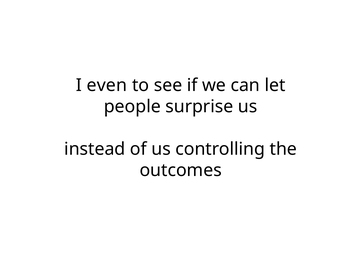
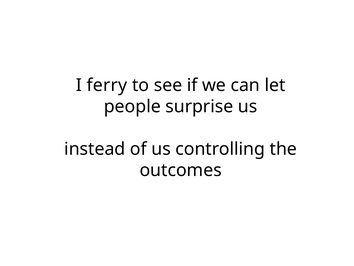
even: even -> ferry
